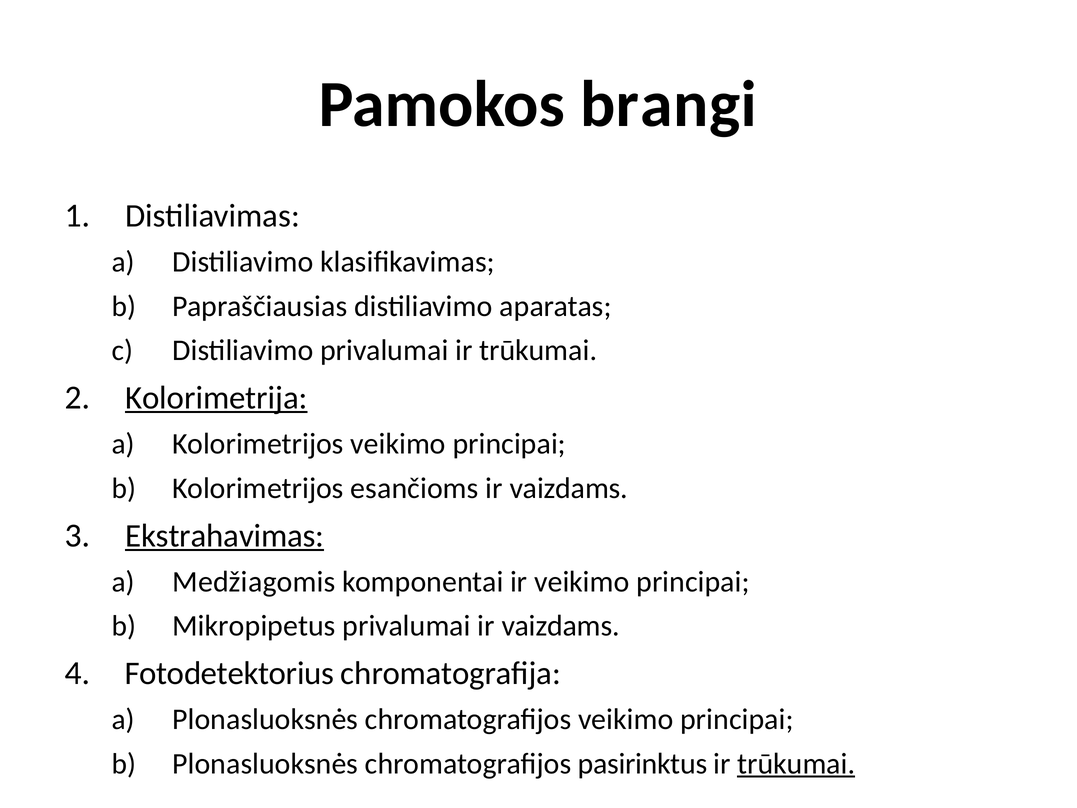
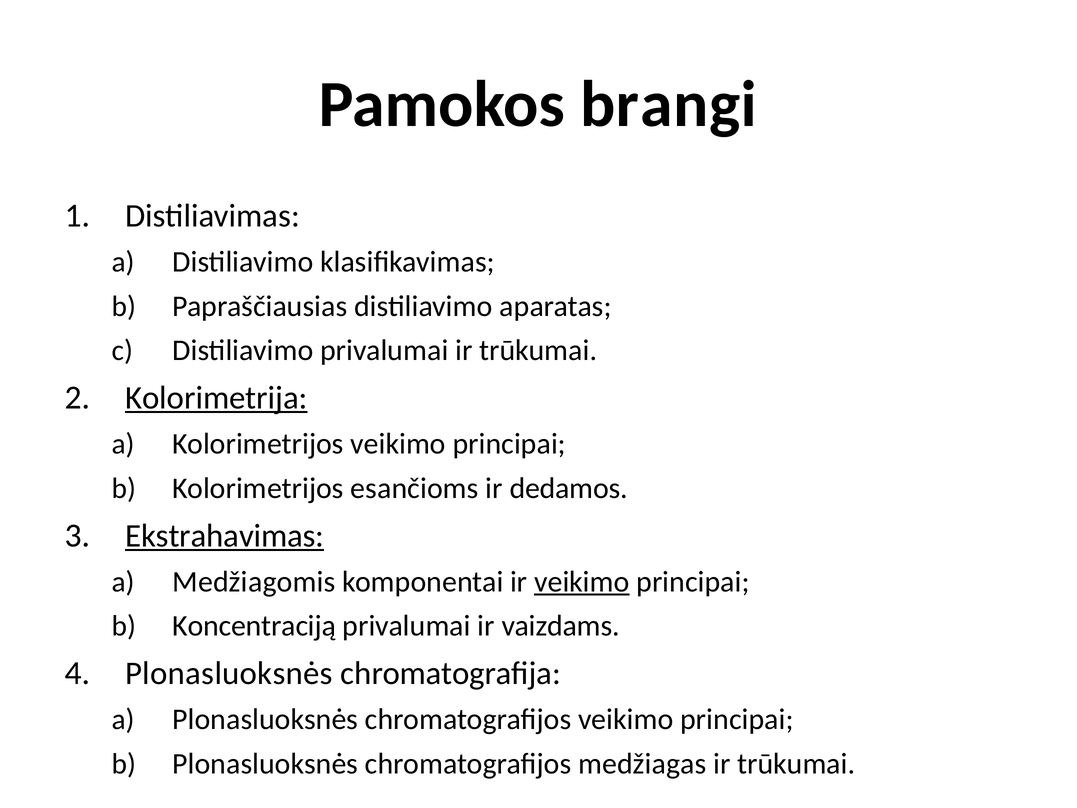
vaizdams at (569, 488): vaizdams -> dedamos
veikimo at (582, 581) underline: none -> present
Mikropipetus: Mikropipetus -> Koncentraciją
Fotodetektorius at (229, 673): Fotodetektorius -> Plonasluoksnės
pasirinktus: pasirinktus -> medžiagas
trūkumai at (796, 763) underline: present -> none
